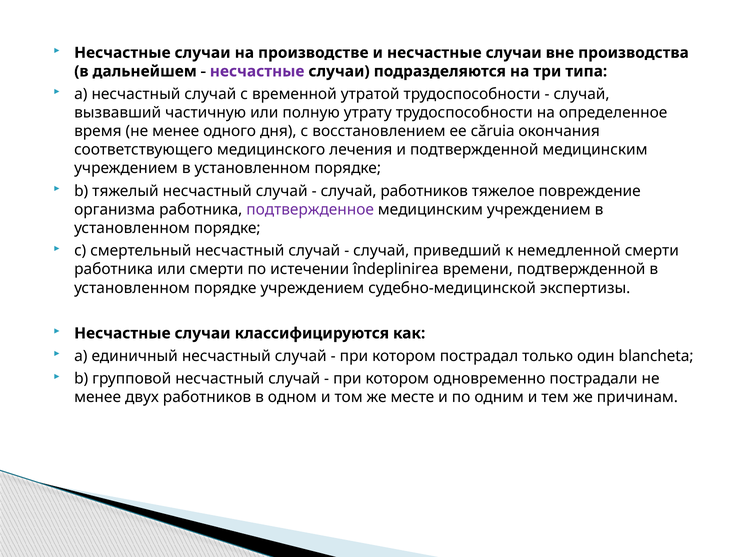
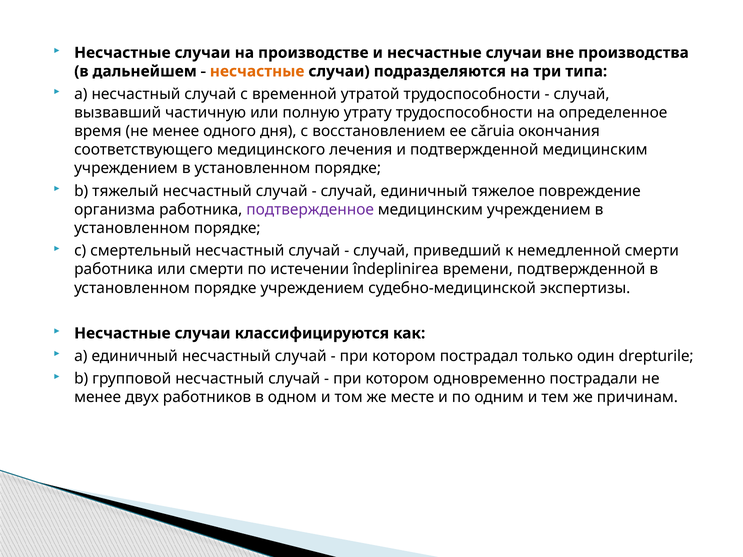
несчастные at (257, 71) colour: purple -> orange
случай работников: работников -> единичный
blancheta: blancheta -> drepturile
